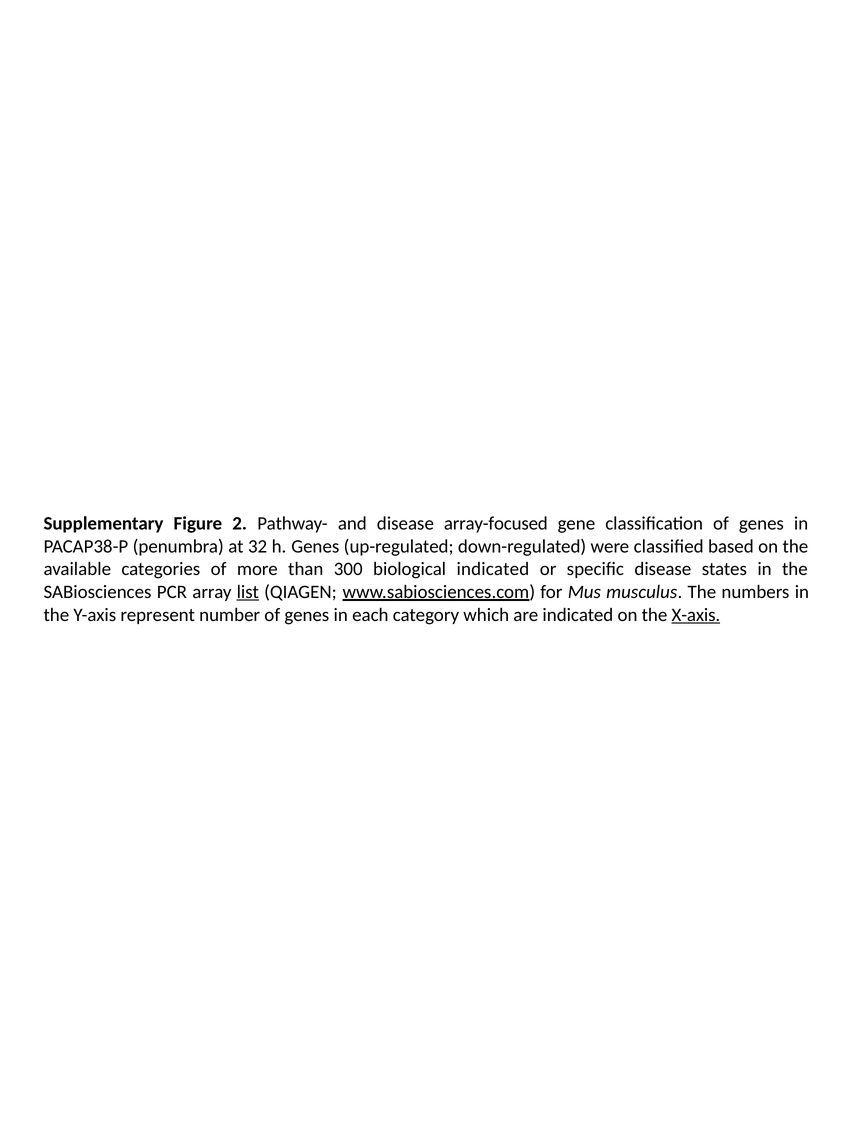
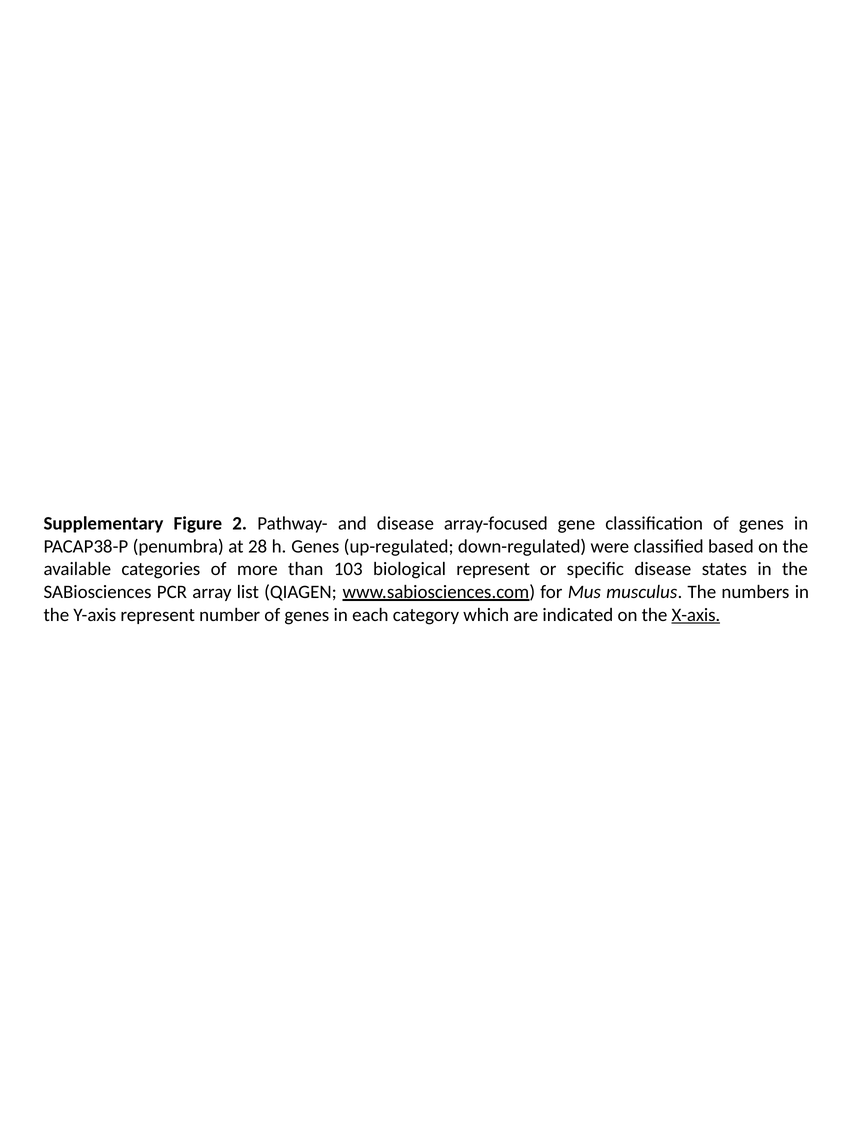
32: 32 -> 28
300: 300 -> 103
biological indicated: indicated -> represent
list underline: present -> none
